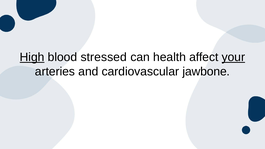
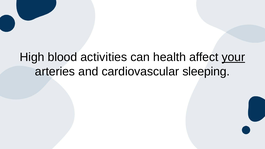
High underline: present -> none
stressed: stressed -> activities
jawbone: jawbone -> sleeping
